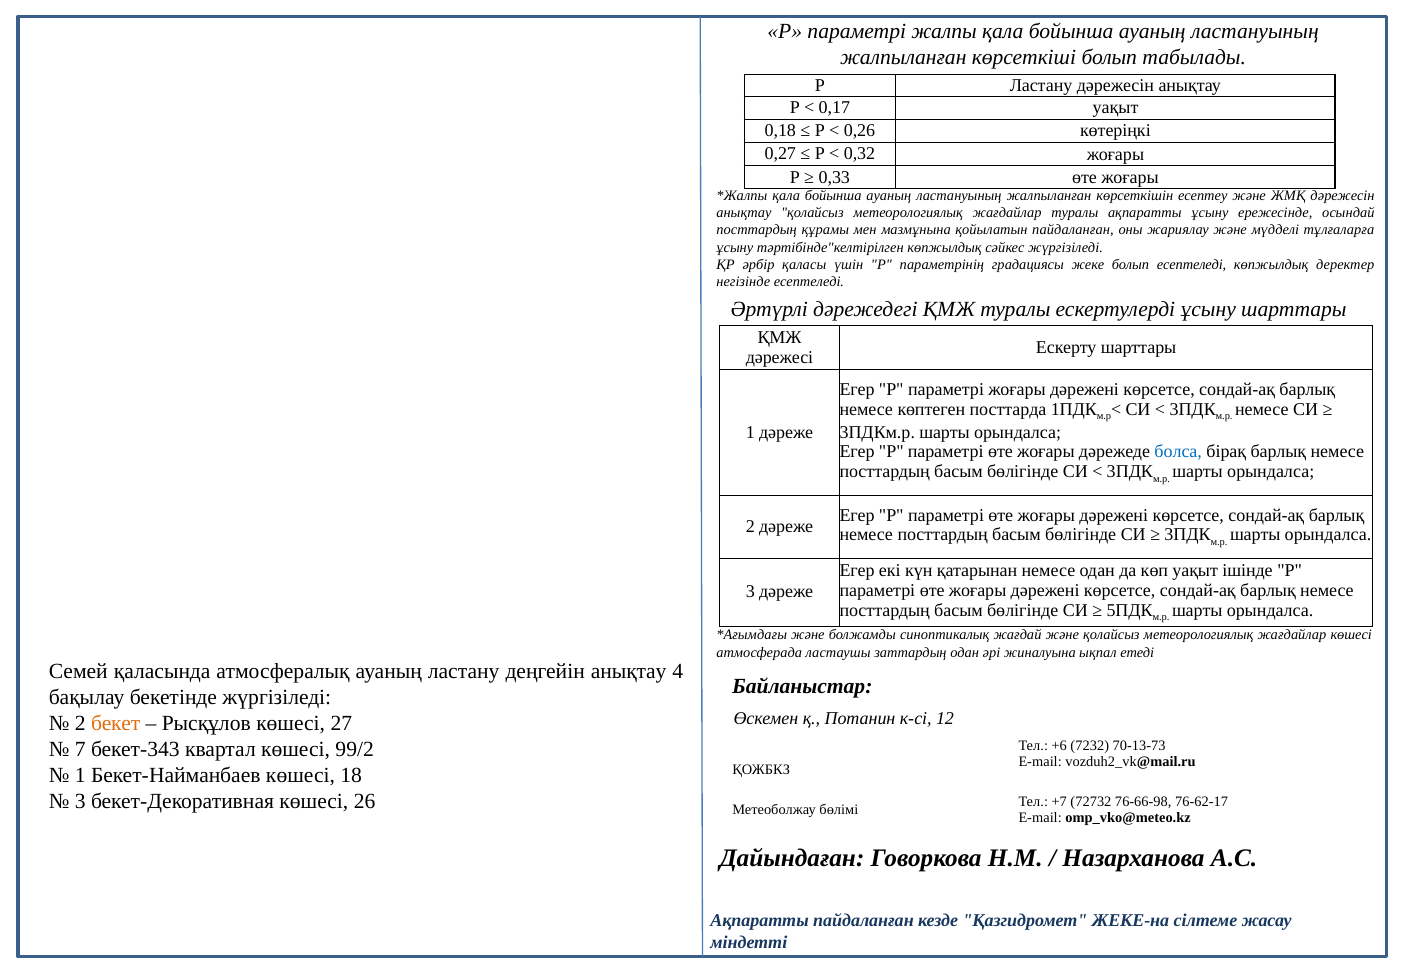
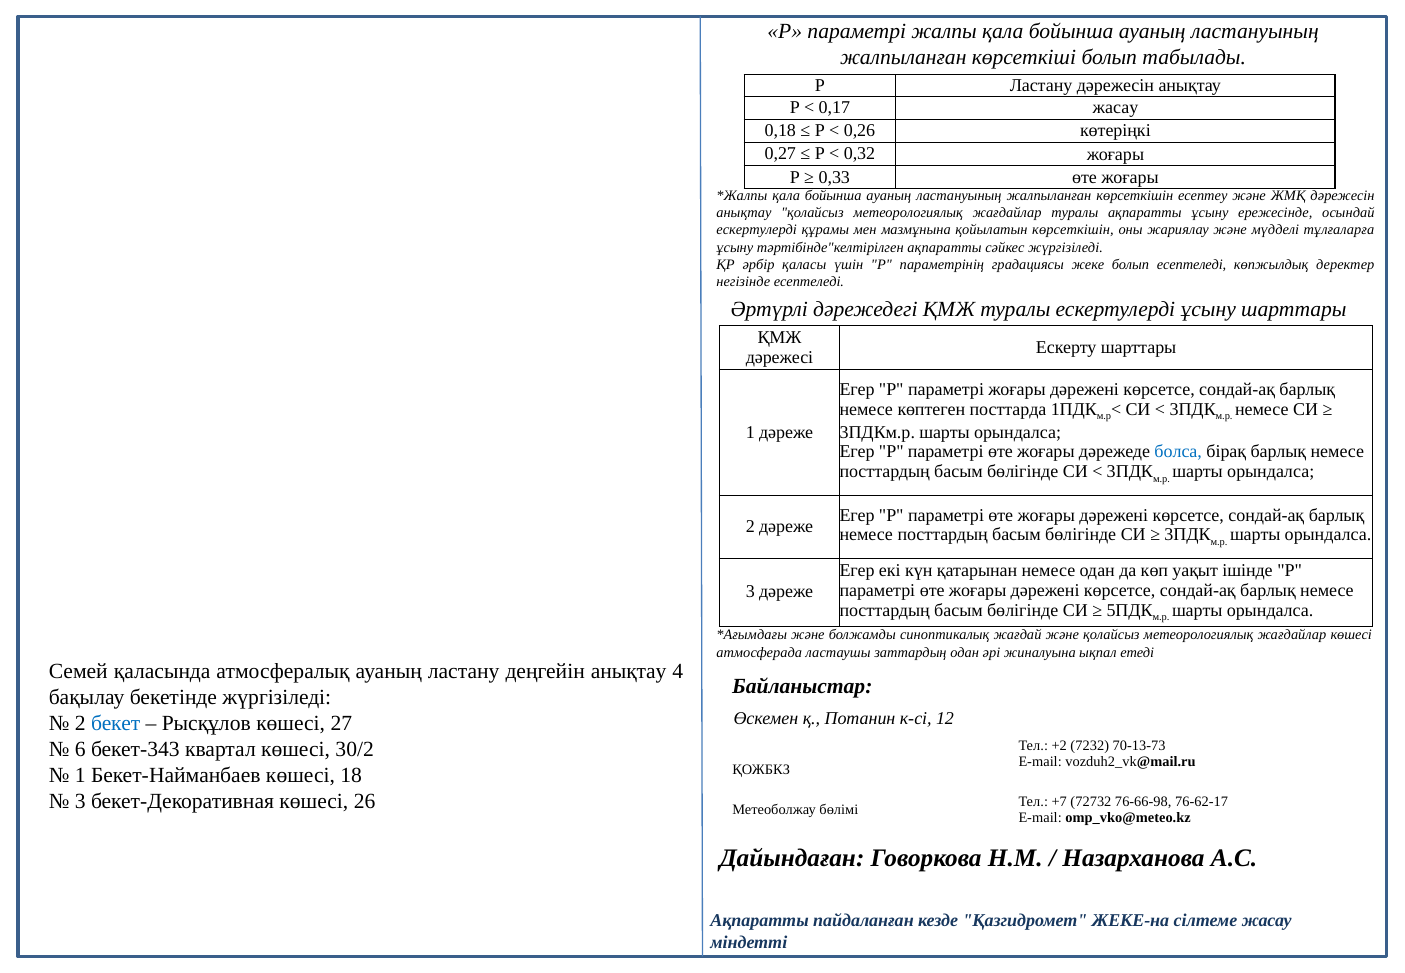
0,17 уақыт: уақыт -> жасау
посттардың at (757, 230): посттардың -> ескертулерді
қойылатын пайдаланған: пайдаланған -> көрсеткішін
тәртібінде"келтірілген көпжылдық: көпжылдық -> ақпаратты
бекет colour: orange -> blue
+6: +6 -> +2
7: 7 -> 6
99/2: 99/2 -> 30/2
